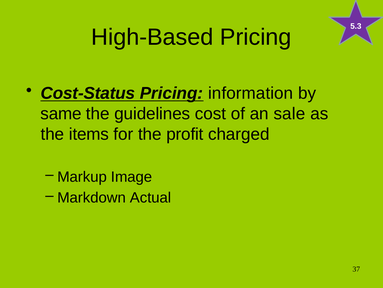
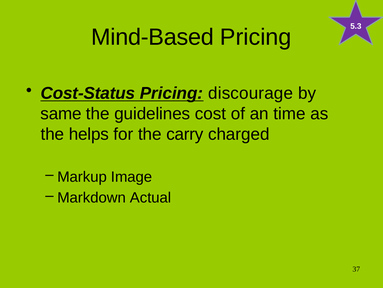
High-Based: High-Based -> Mind-Based
information: information -> discourage
sale: sale -> time
items: items -> helps
profit: profit -> carry
